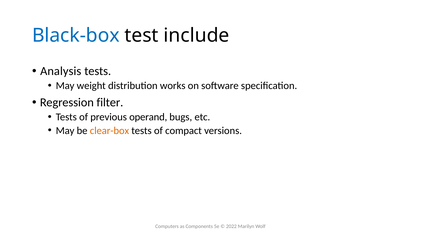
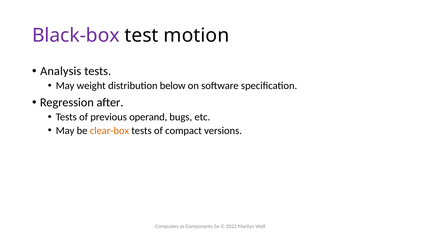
Black-box colour: blue -> purple
include: include -> motion
works: works -> below
filter: filter -> after
